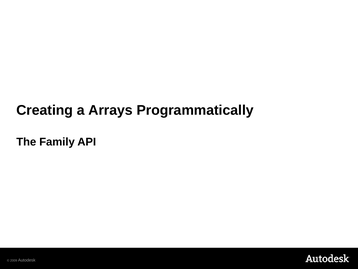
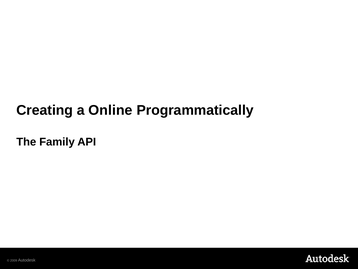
Arrays: Arrays -> Online
